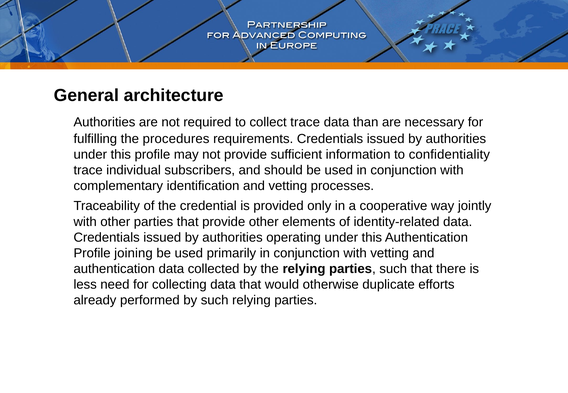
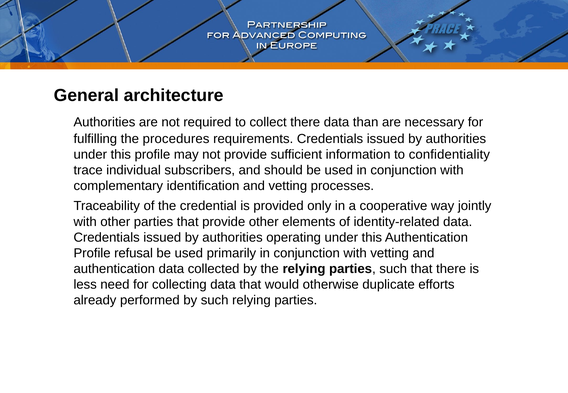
collect trace: trace -> there
joining: joining -> refusal
